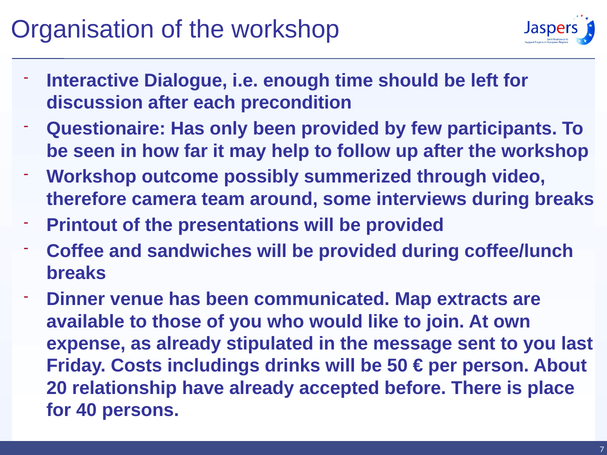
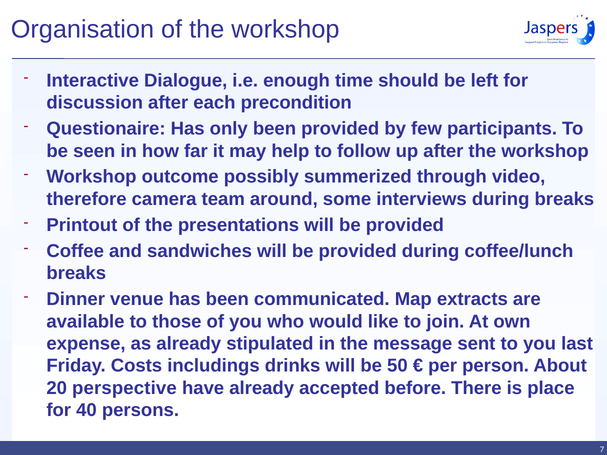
relationship: relationship -> perspective
